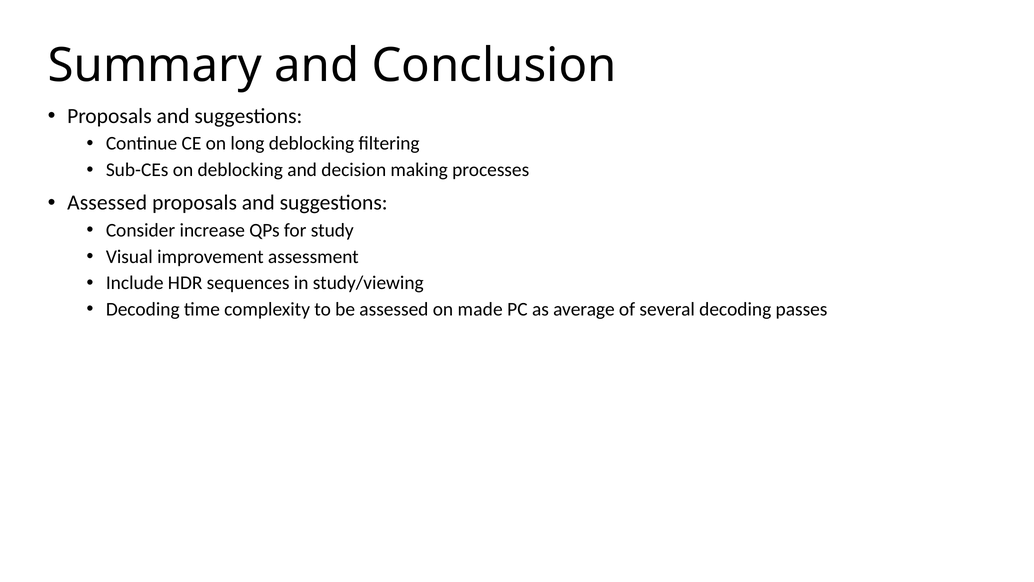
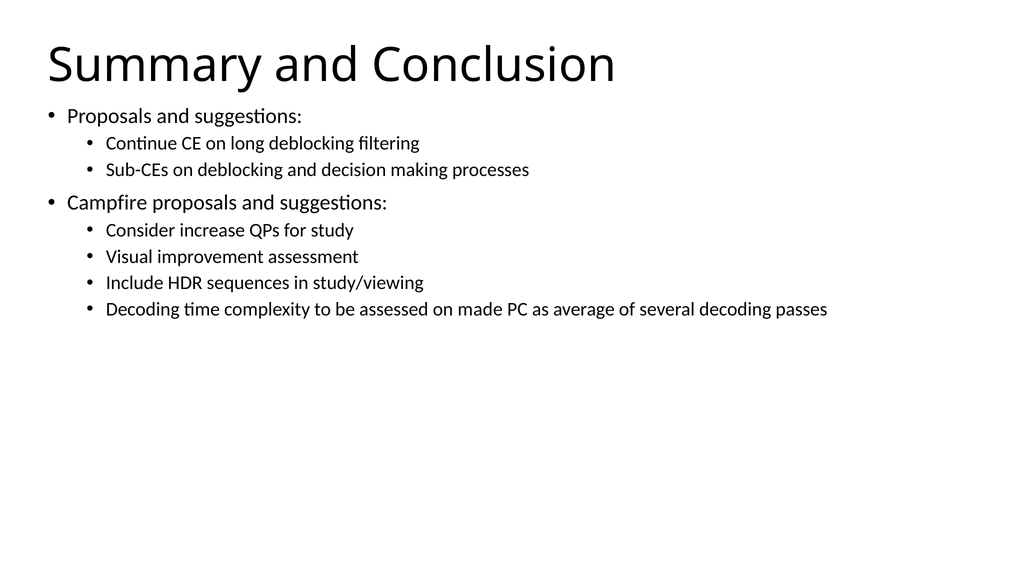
Assessed at (107, 203): Assessed -> Campfire
